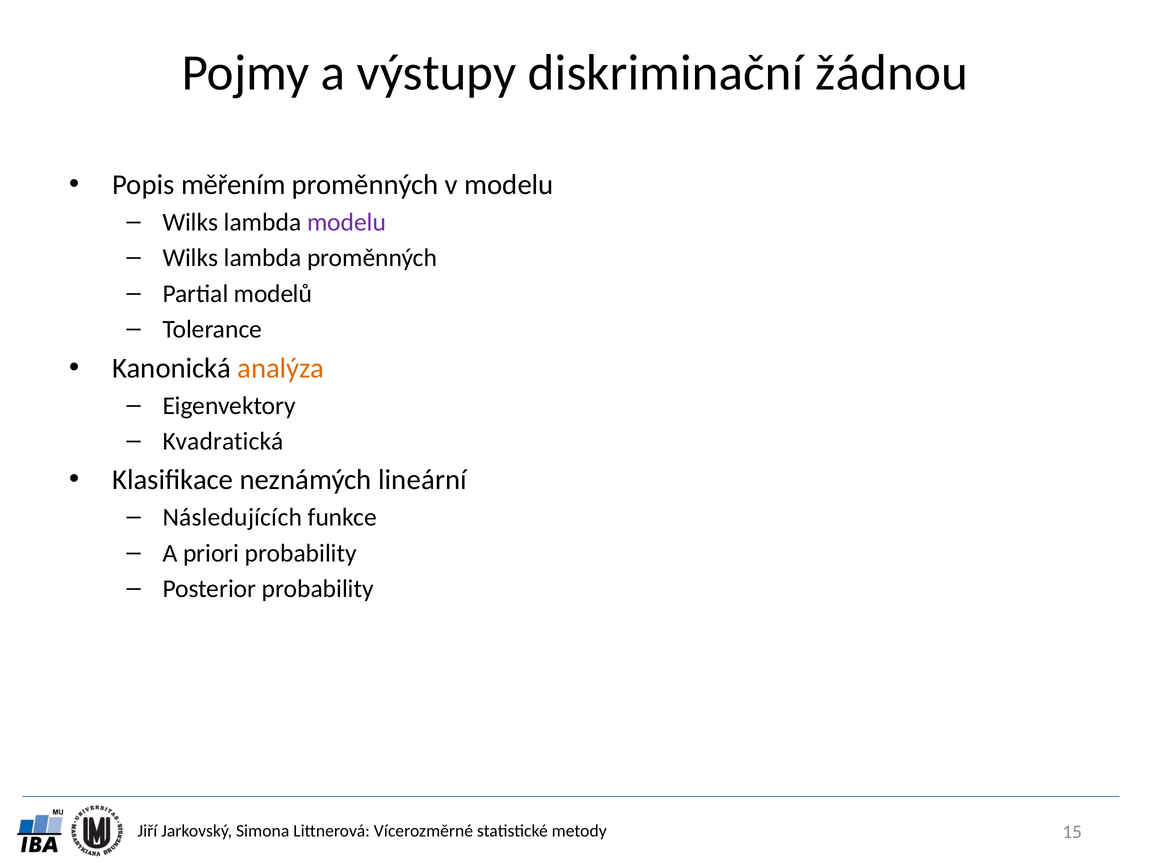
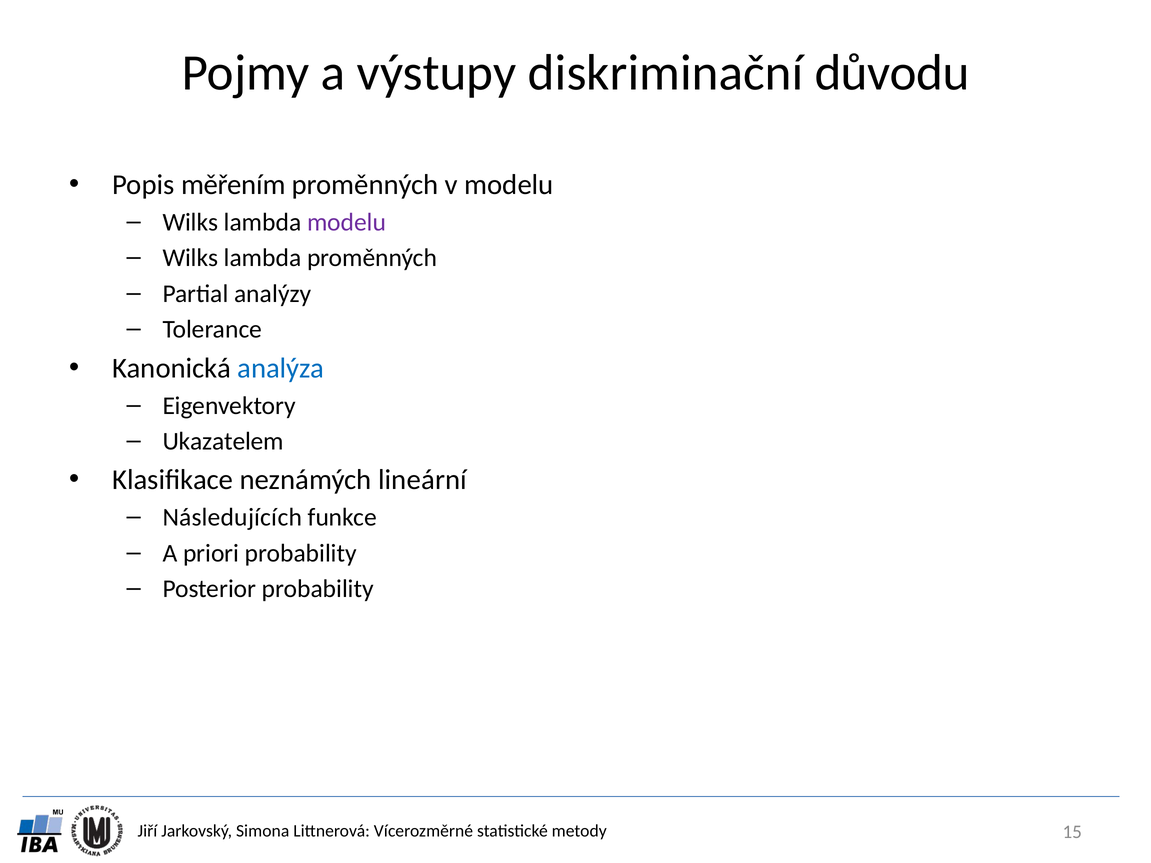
žádnou: žádnou -> důvodu
modelů: modelů -> analýzy
analýza colour: orange -> blue
Kvadratická: Kvadratická -> Ukazatelem
